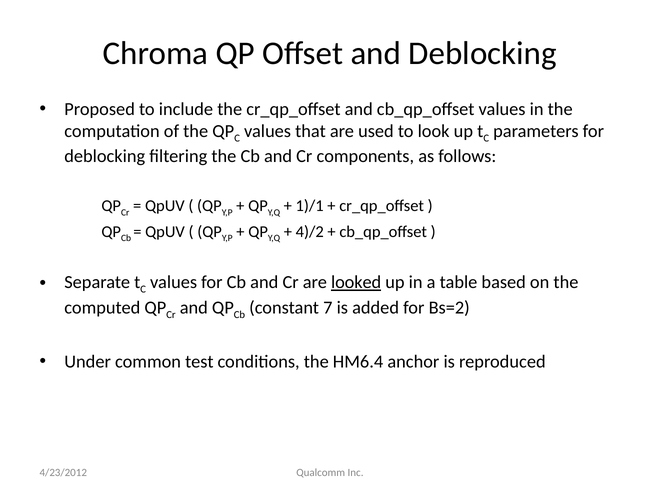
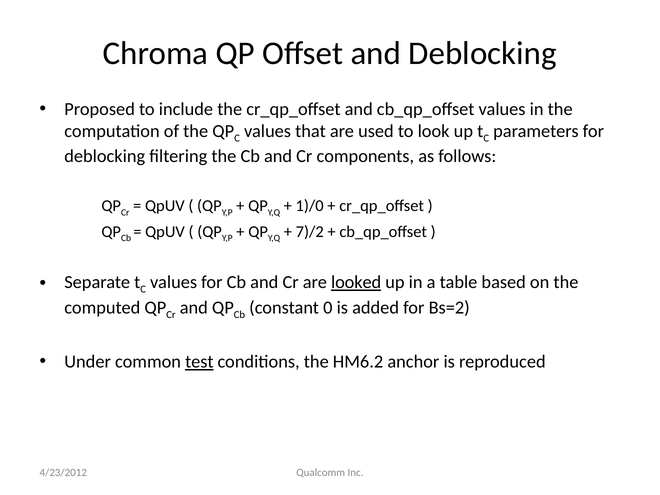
1)/1: 1)/1 -> 1)/0
4)/2: 4)/2 -> 7)/2
7: 7 -> 0
test underline: none -> present
HM6.4: HM6.4 -> HM6.2
